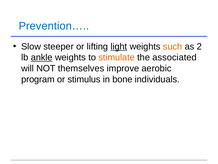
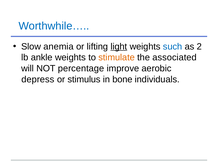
Prevention…: Prevention… -> Worthwhile…
steeper: steeper -> anemia
such colour: orange -> blue
ankle underline: present -> none
themselves: themselves -> percentage
program: program -> depress
